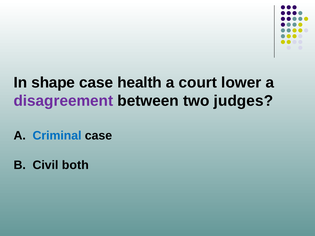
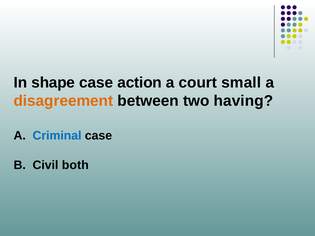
health: health -> action
lower: lower -> small
disagreement colour: purple -> orange
judges: judges -> having
